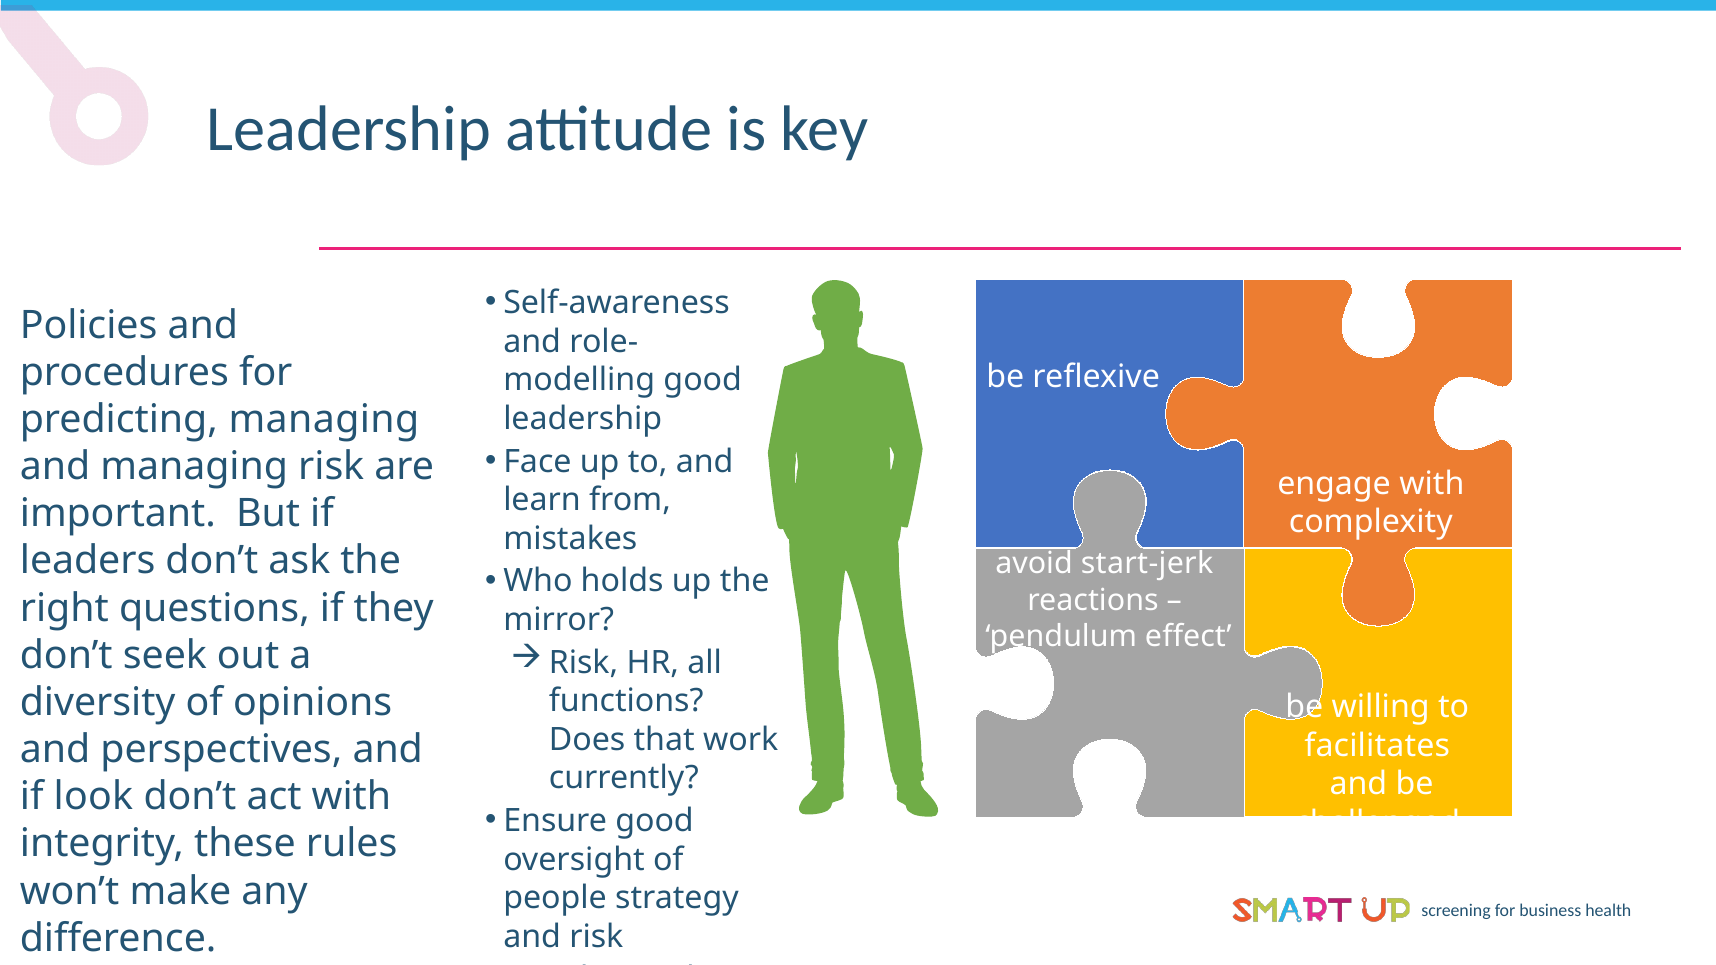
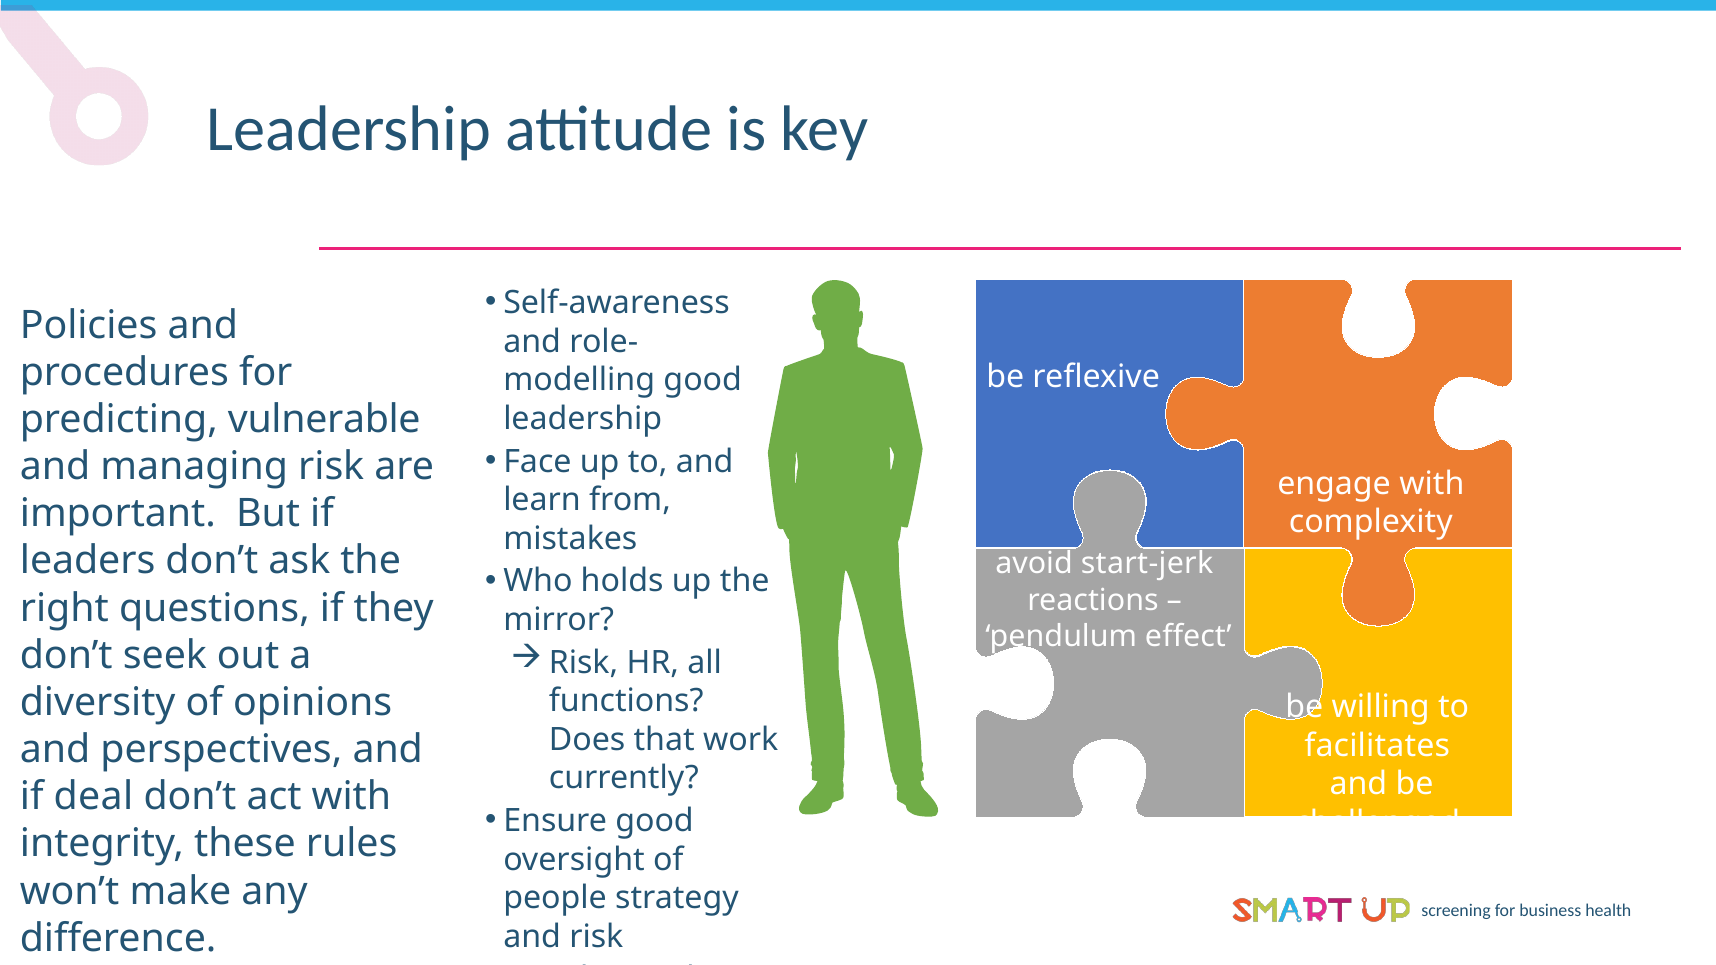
predicting managing: managing -> vulnerable
look: look -> deal
